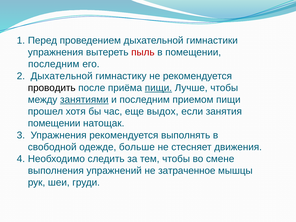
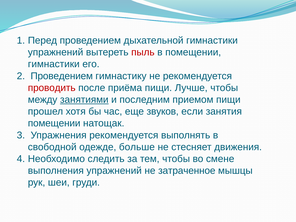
упражнения at (56, 52): упражнения -> упражнений
последним at (54, 64): последним -> гимнастики
Дыхательной at (62, 76): Дыхательной -> Проведением
проводить colour: black -> red
пищи at (158, 88) underline: present -> none
выдох: выдох -> звуков
